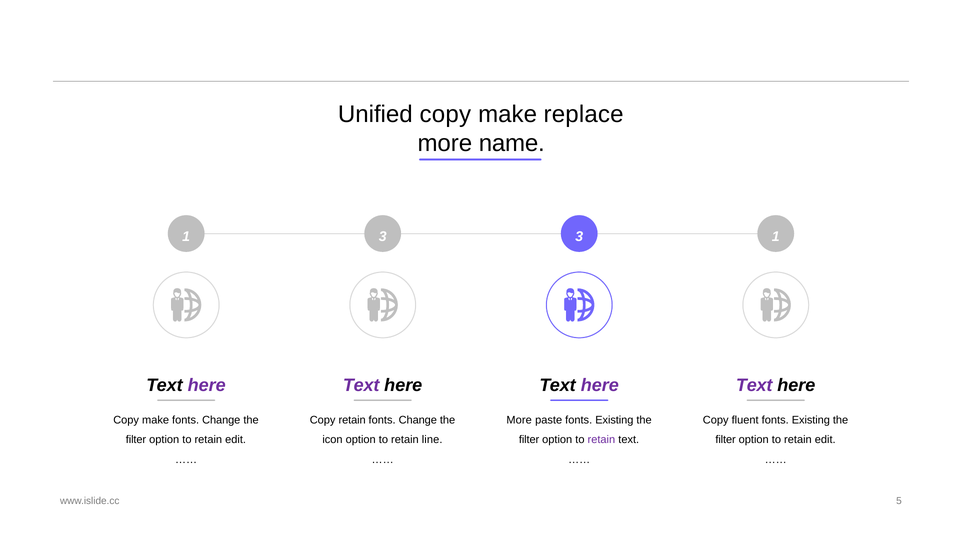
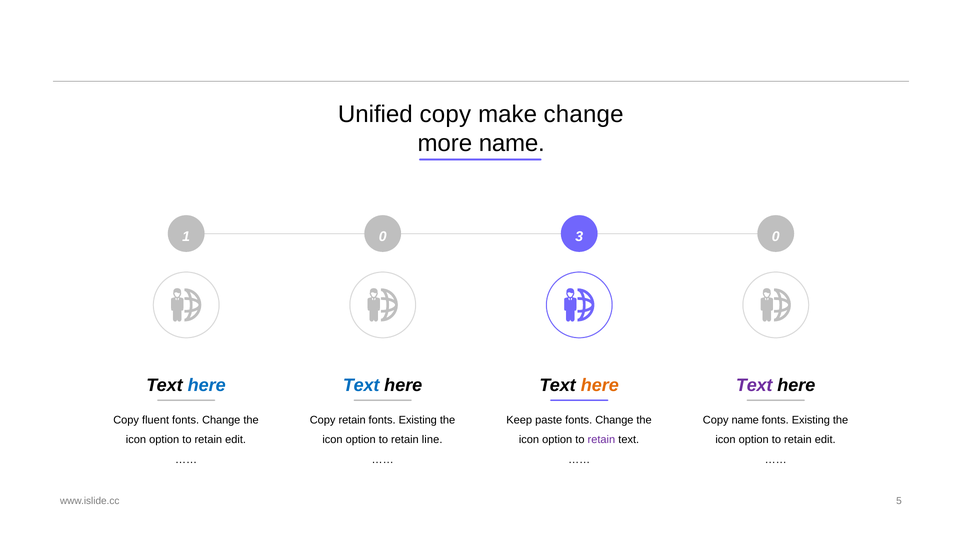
make replace: replace -> change
1 3: 3 -> 0
3 1: 1 -> 0
here at (207, 386) colour: purple -> blue
Text at (361, 386) colour: purple -> blue
here at (600, 386) colour: purple -> orange
make at (156, 420): make -> fluent
Change at (418, 420): Change -> Existing
More at (519, 420): More -> Keep
paste fonts Existing: Existing -> Change
Copy fluent: fluent -> name
filter at (136, 440): filter -> icon
filter at (529, 440): filter -> icon
filter at (726, 440): filter -> icon
